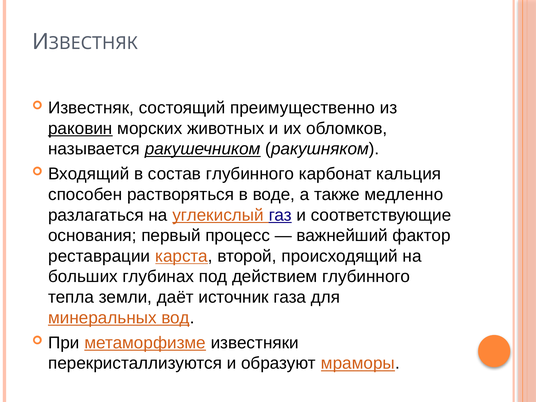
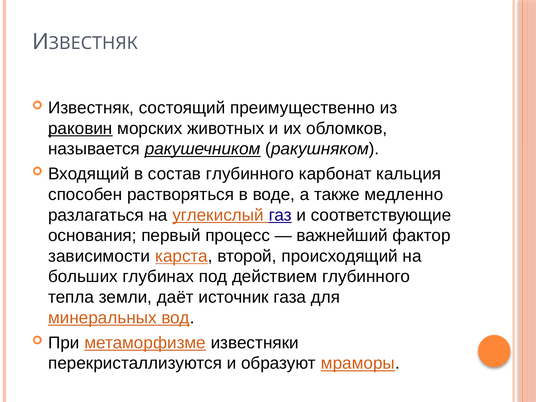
реставрации: реставрации -> зависимости
